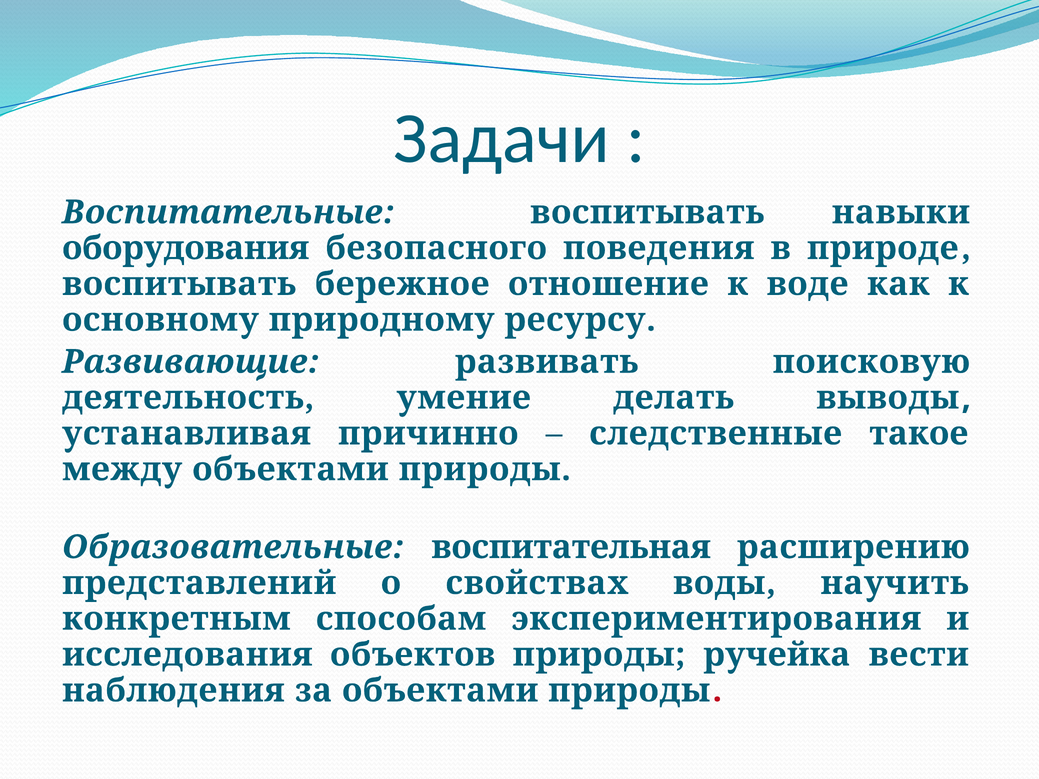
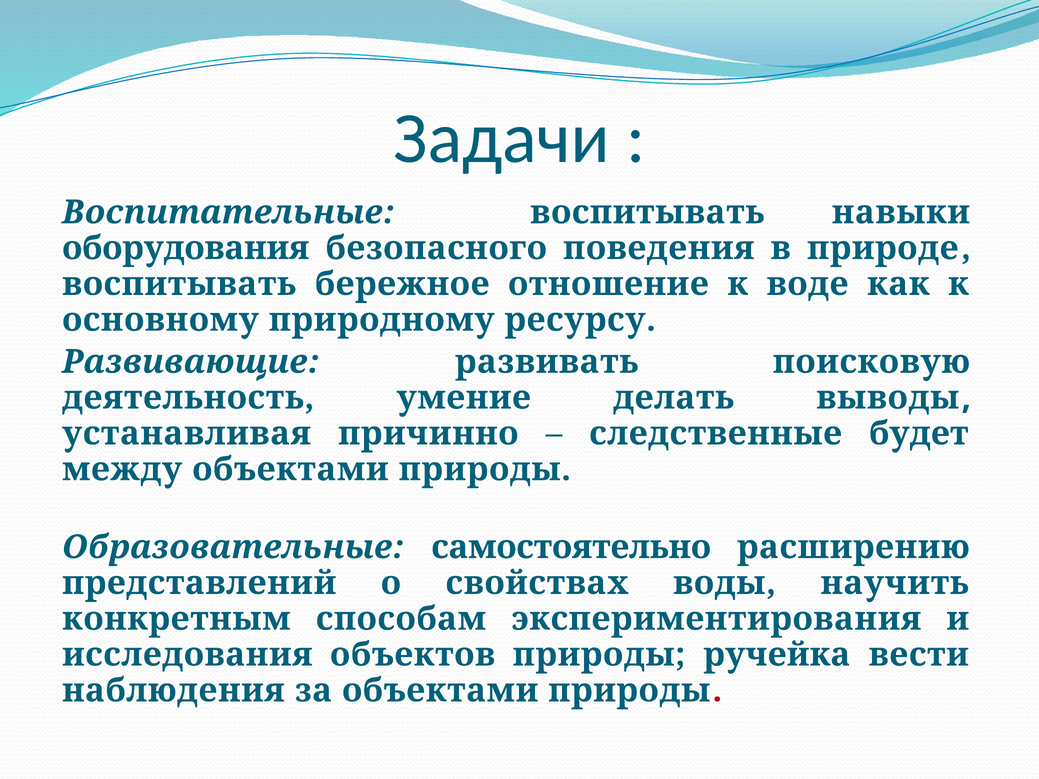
такое: такое -> будет
воспитательная: воспитательная -> самостоятельно
